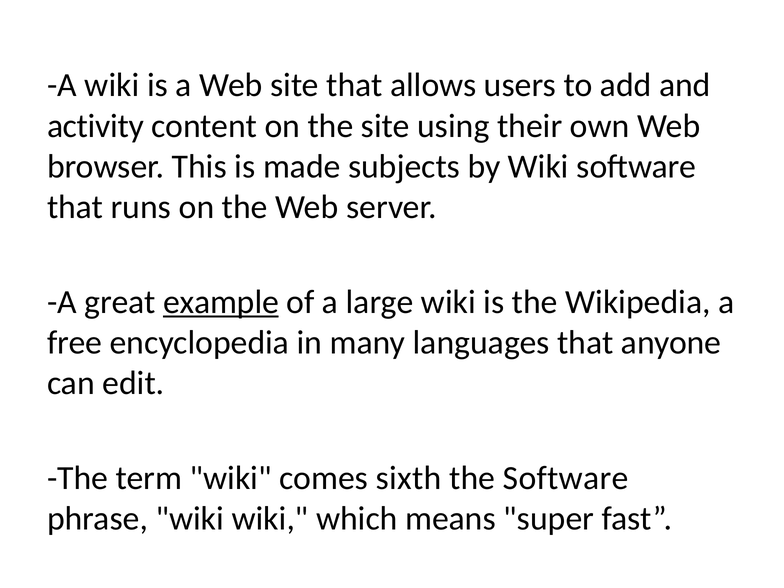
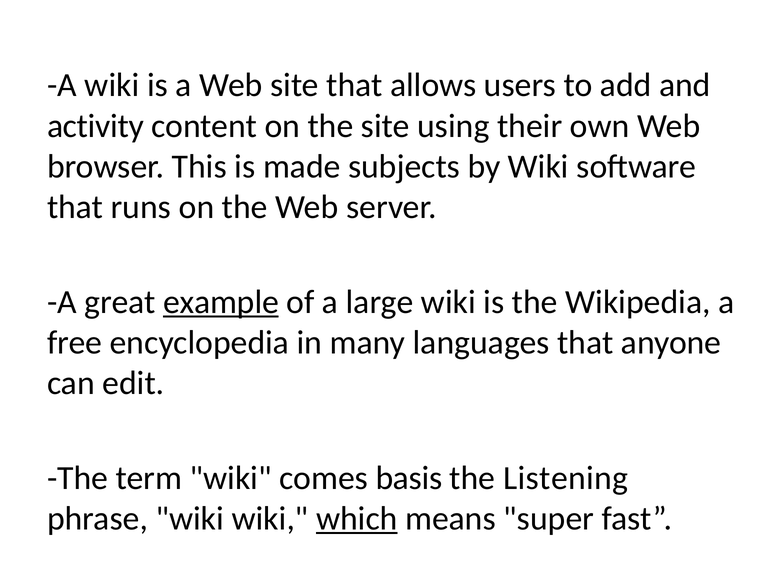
sixth: sixth -> basis
the Software: Software -> Listening
which underline: none -> present
